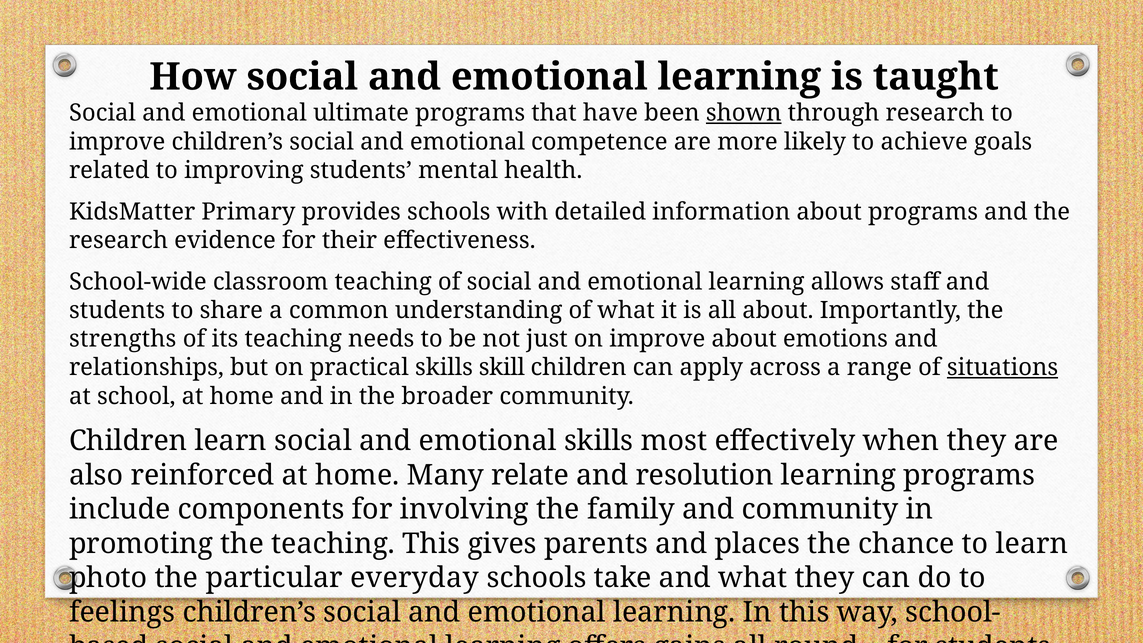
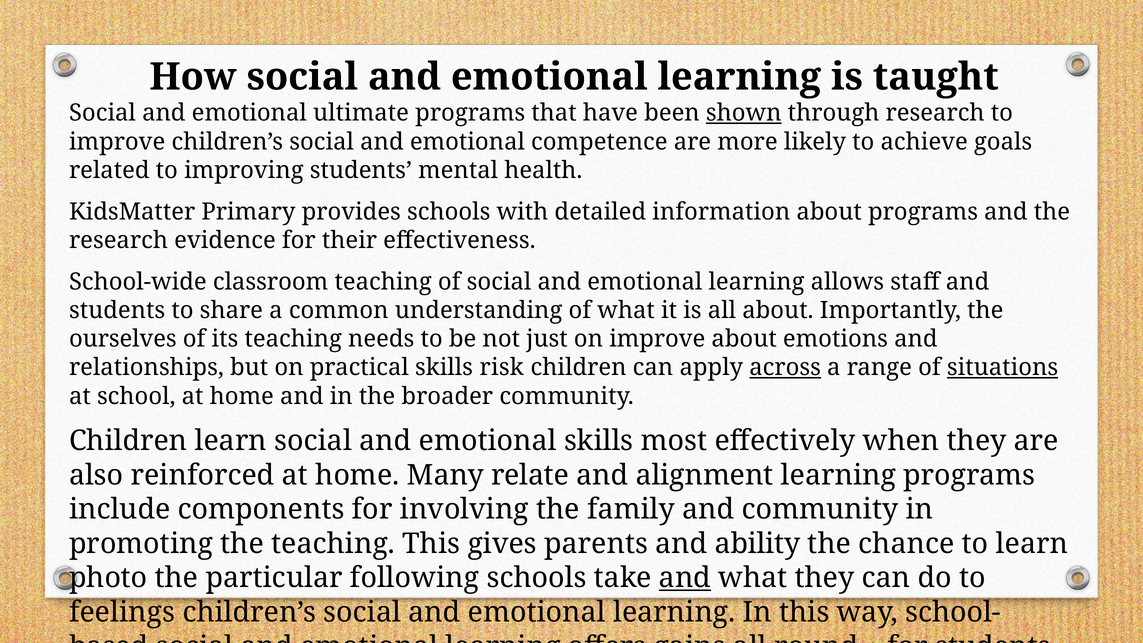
strengths: strengths -> ourselves
skill: skill -> risk
across underline: none -> present
resolution: resolution -> alignment
places: places -> ability
everyday: everyday -> following
and at (685, 578) underline: none -> present
